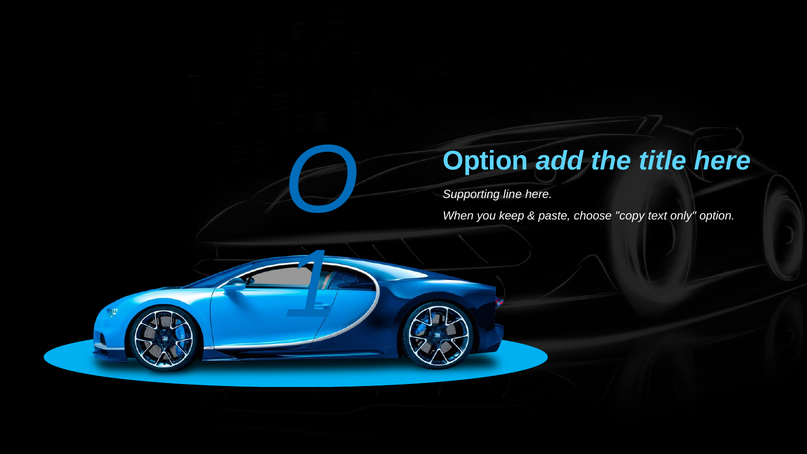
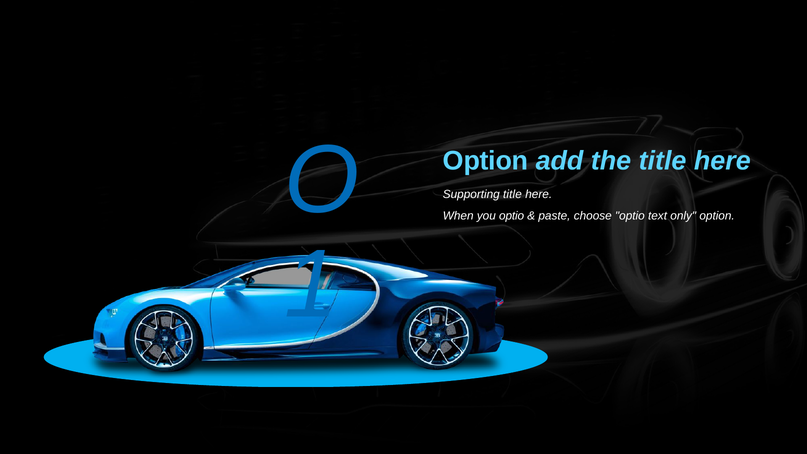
Supporting line: line -> title
you keep: keep -> optio
choose copy: copy -> optio
